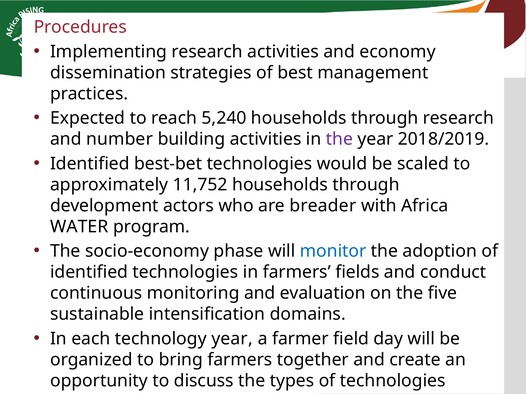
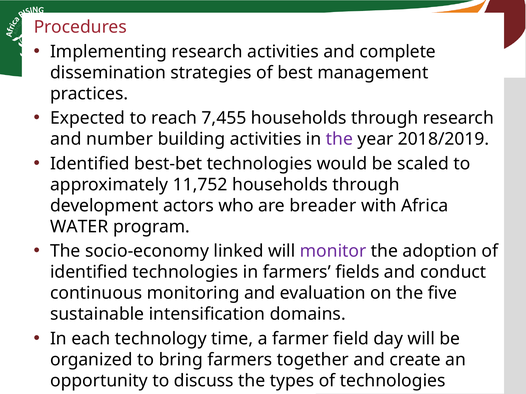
economy: economy -> complete
5,240: 5,240 -> 7,455
phase: phase -> linked
monitor colour: blue -> purple
technology year: year -> time
